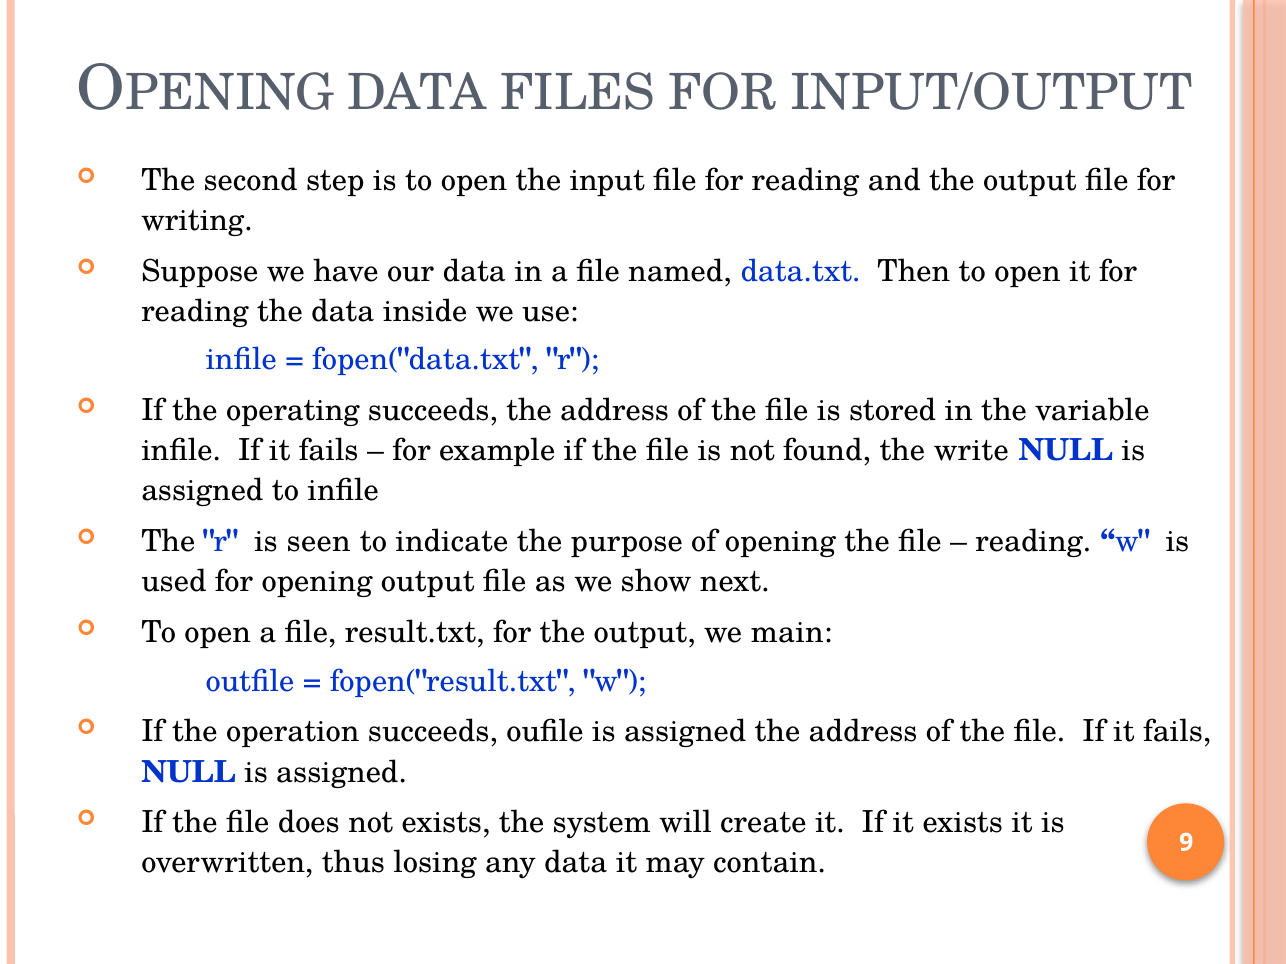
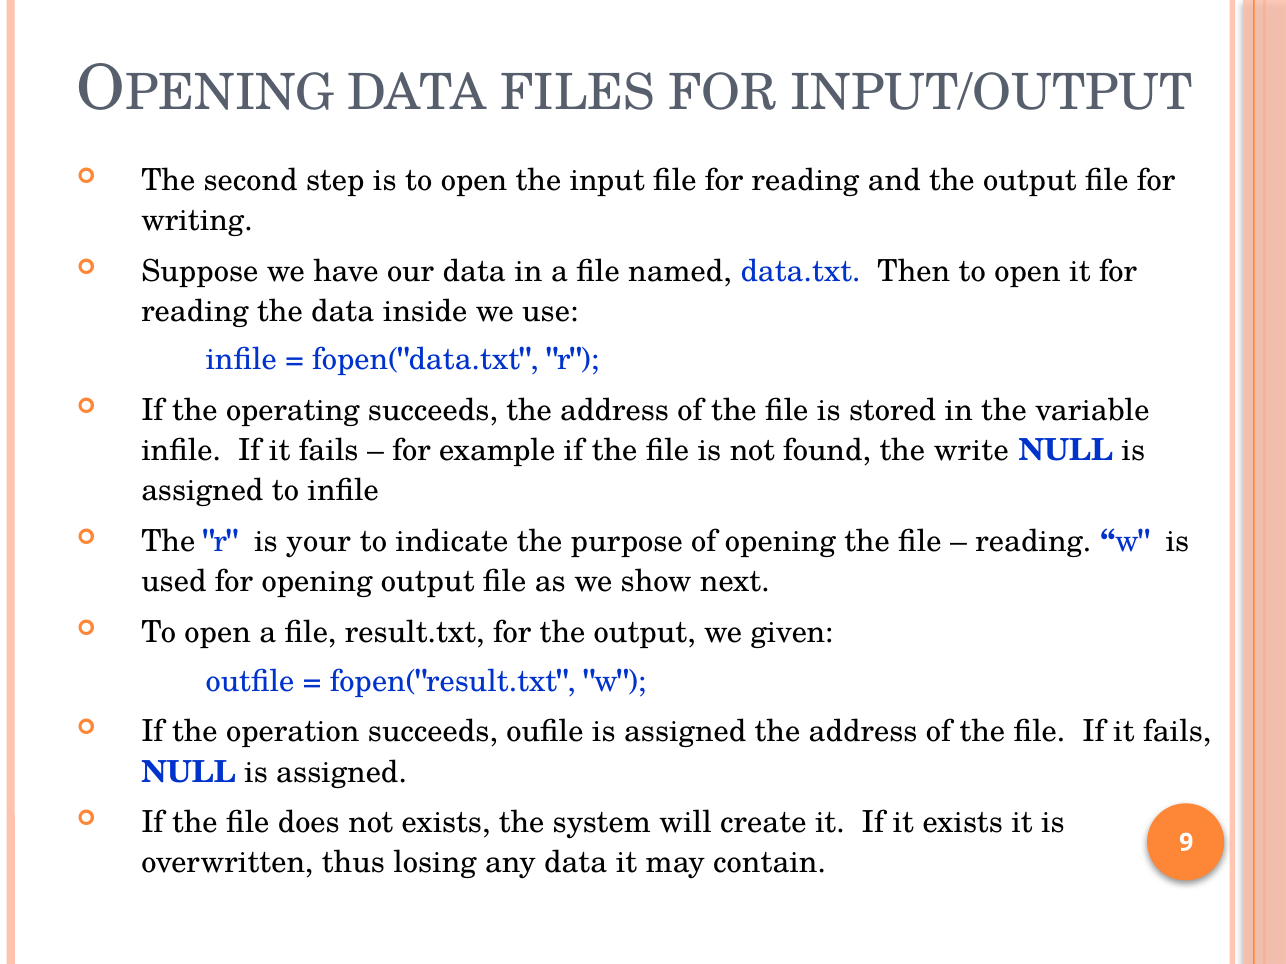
seen: seen -> your
main: main -> given
